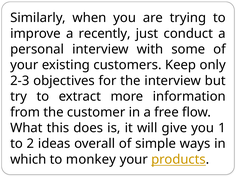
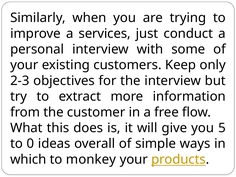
recently: recently -> services
1: 1 -> 5
2: 2 -> 0
